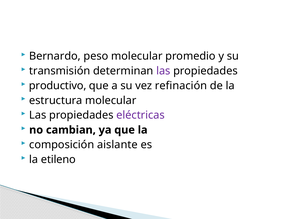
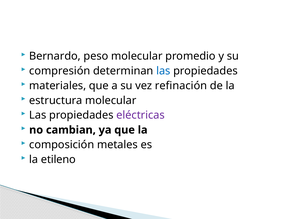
transmisión: transmisión -> compresión
las at (163, 71) colour: purple -> blue
productivo: productivo -> materiales
aislante: aislante -> metales
